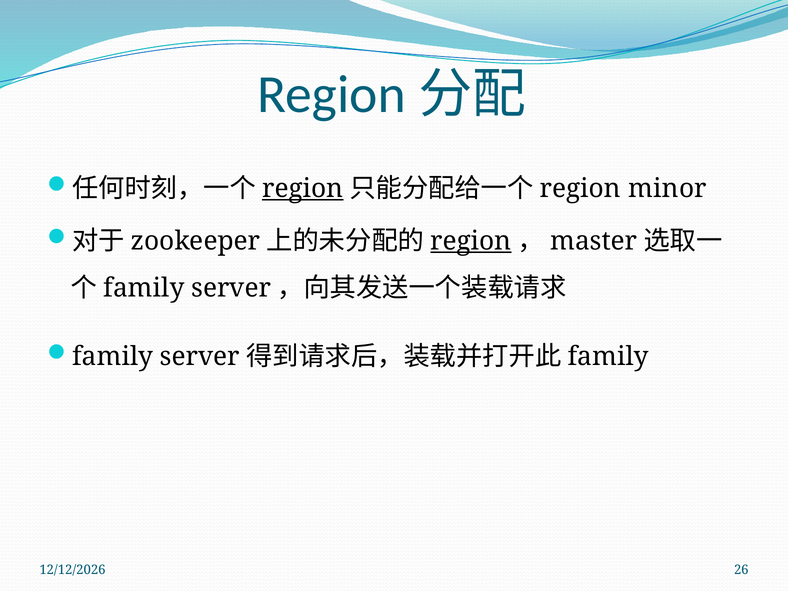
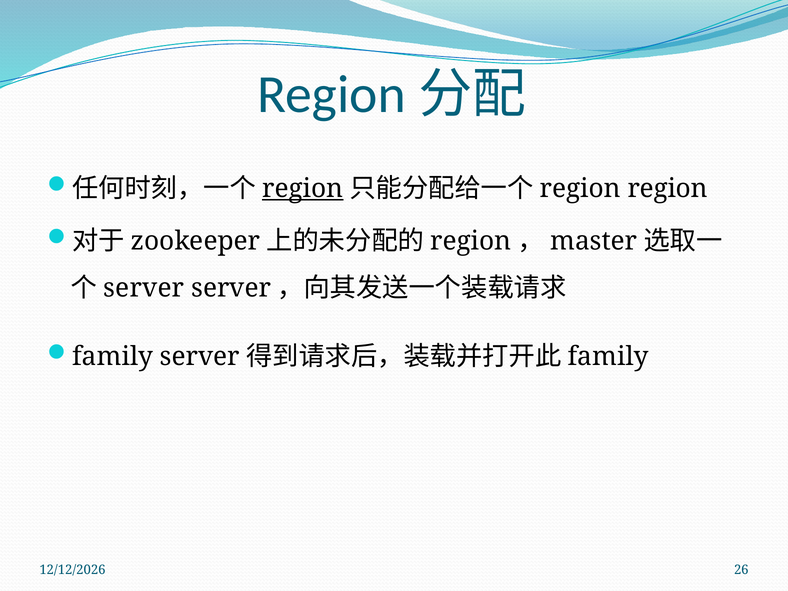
region minor: minor -> region
region at (471, 241) underline: present -> none
family at (144, 288): family -> server
